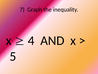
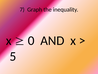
4: 4 -> 0
